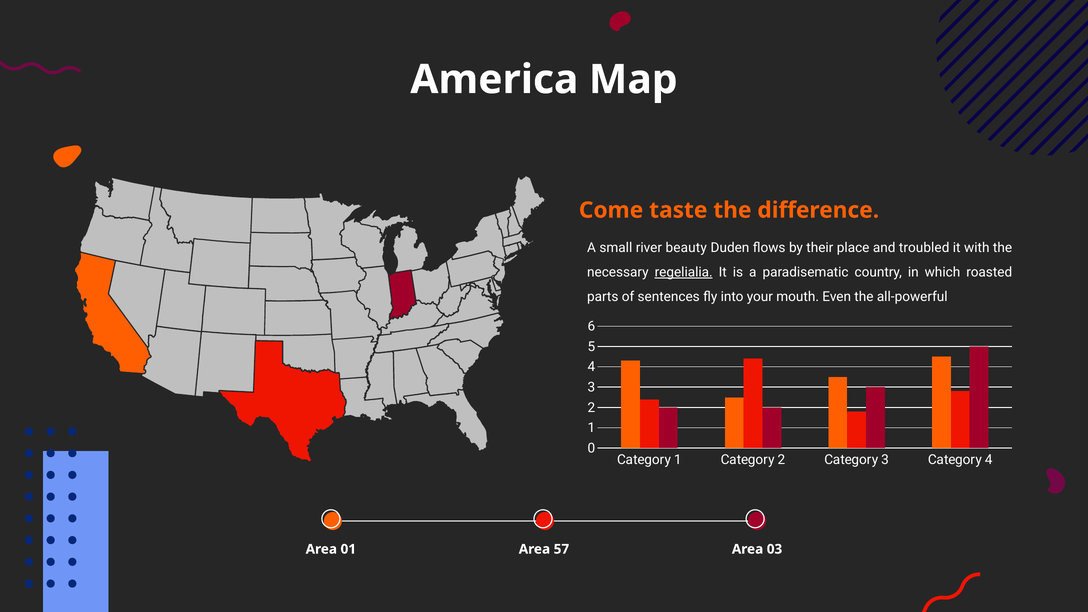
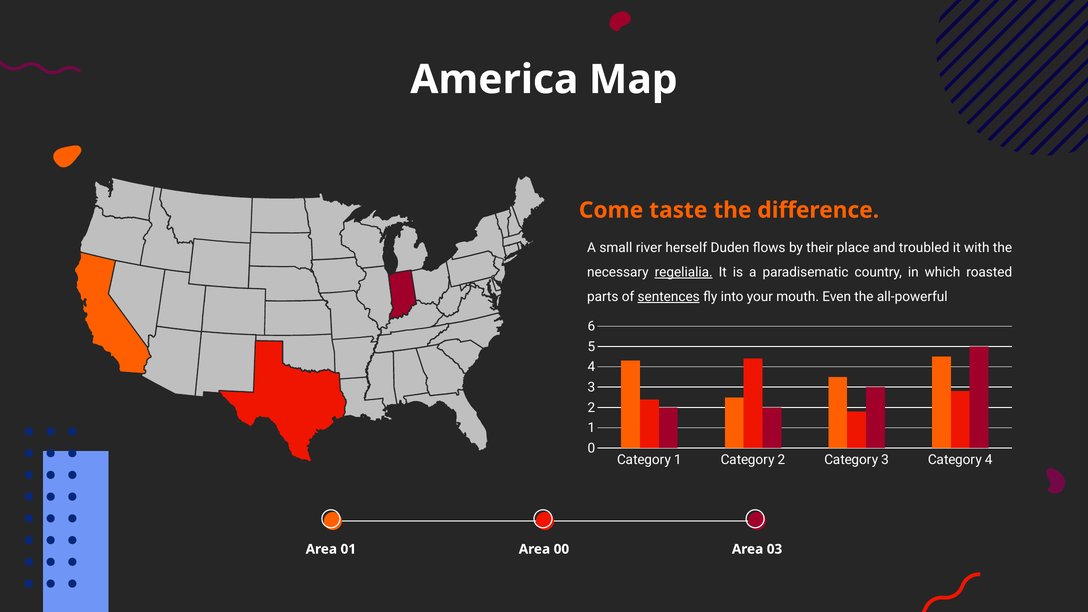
beauty: beauty -> herself
sentences underline: none -> present
57: 57 -> 00
